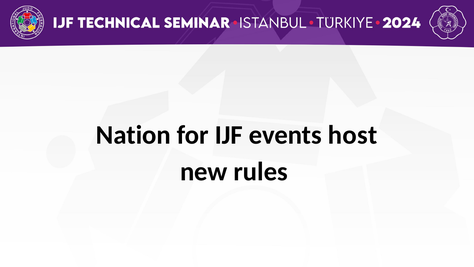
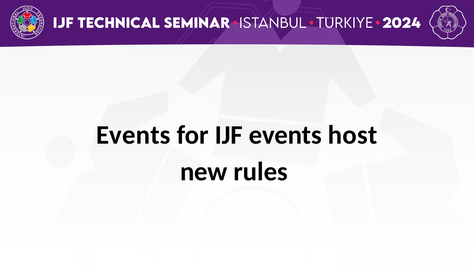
Nation at (133, 135): Nation -> Events
